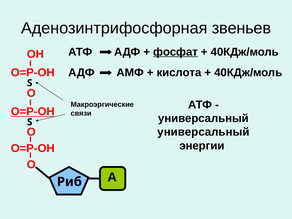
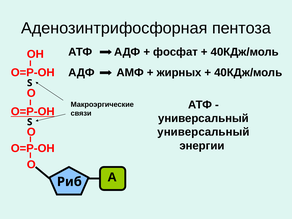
звеньев: звеньев -> пентоза
фосфат underline: present -> none
кислота: кислота -> жирных
